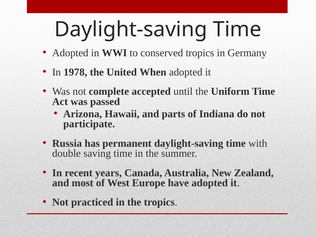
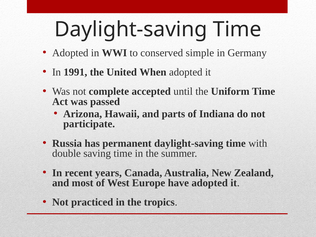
conserved tropics: tropics -> simple
1978: 1978 -> 1991
